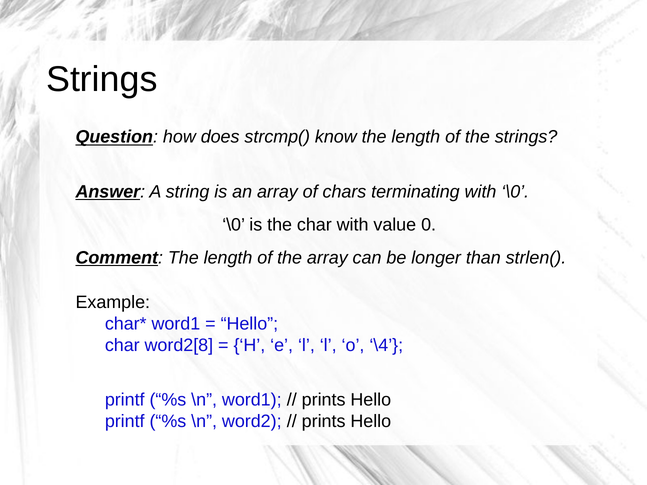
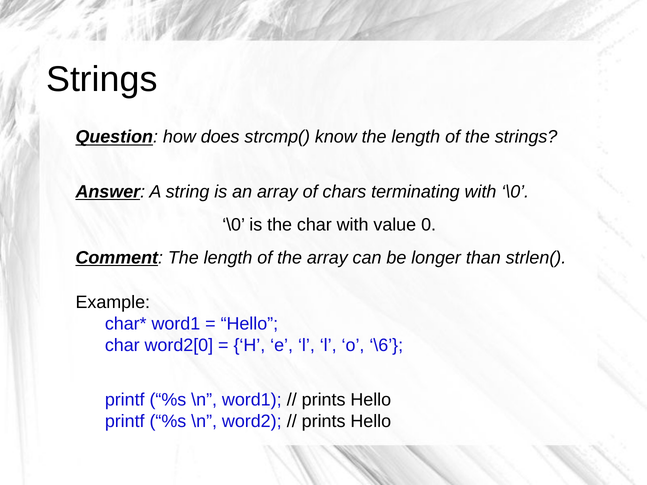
word2[8: word2[8 -> word2[0
\4: \4 -> \6
